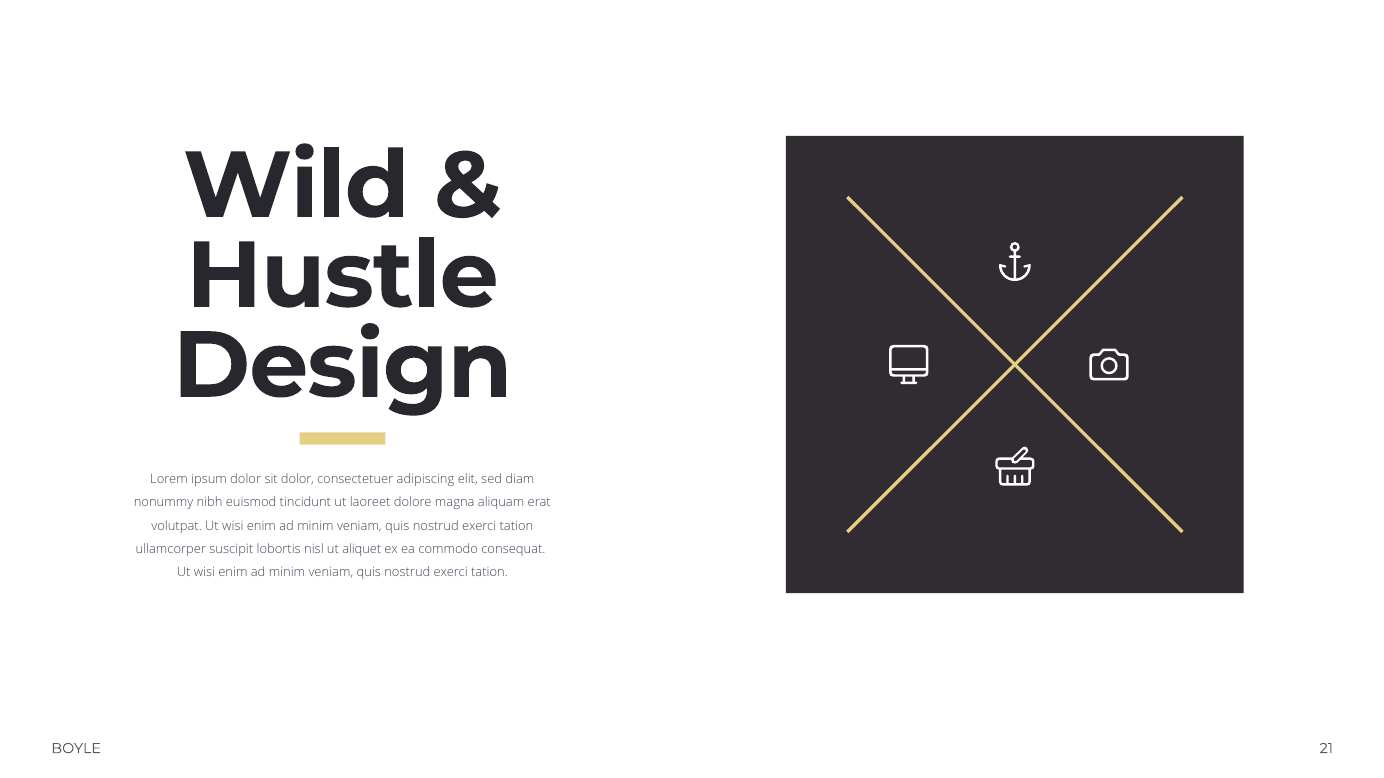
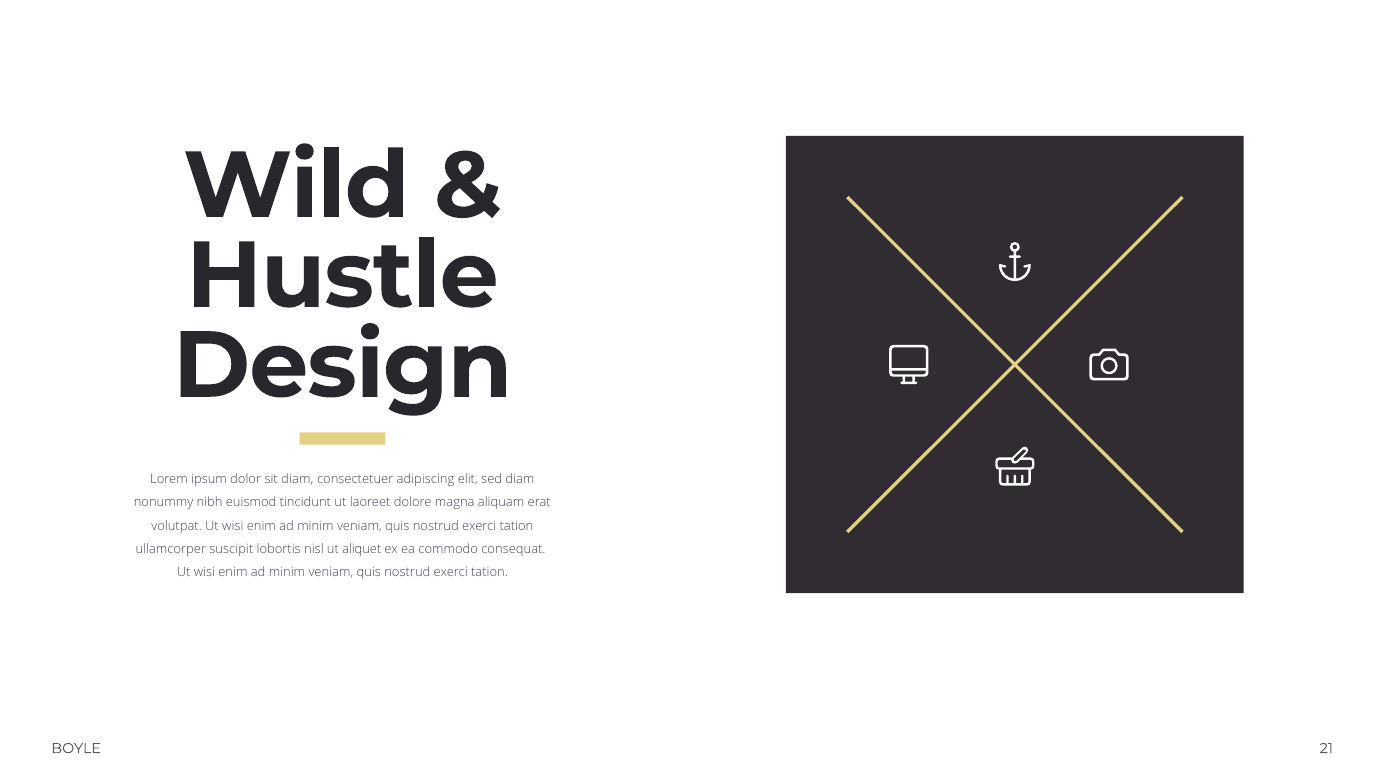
sit dolor: dolor -> diam
